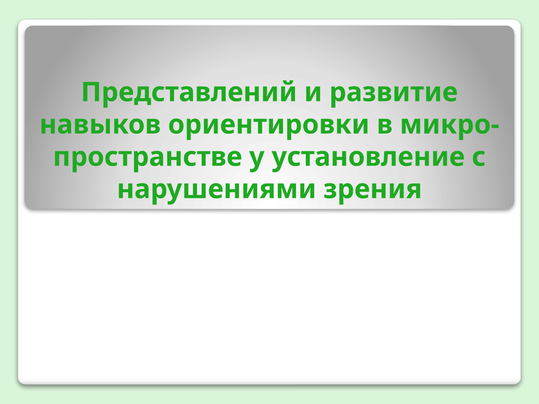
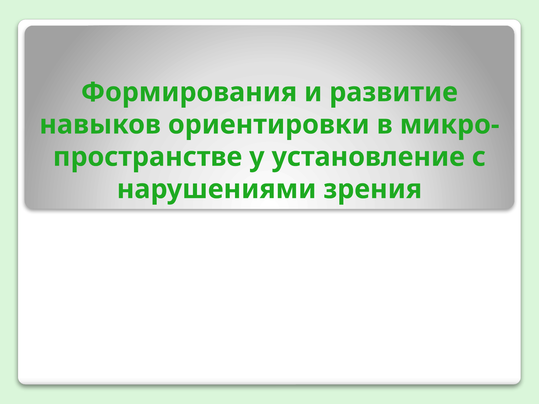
Представлений: Представлений -> Формирования
